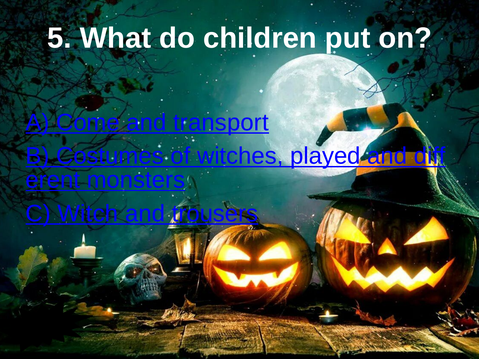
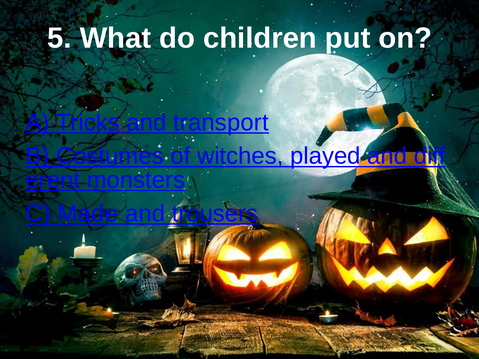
Come: Come -> Tricks
Witch: Witch -> Made
